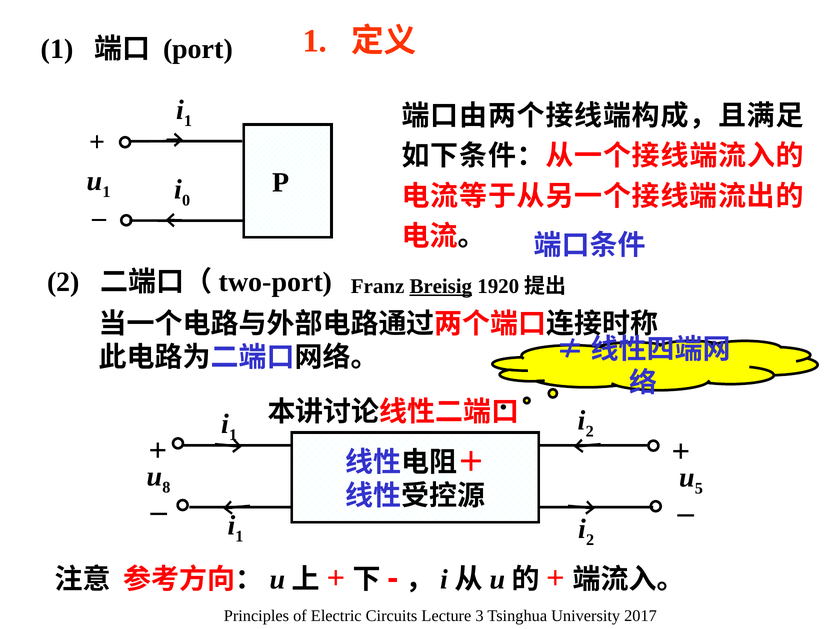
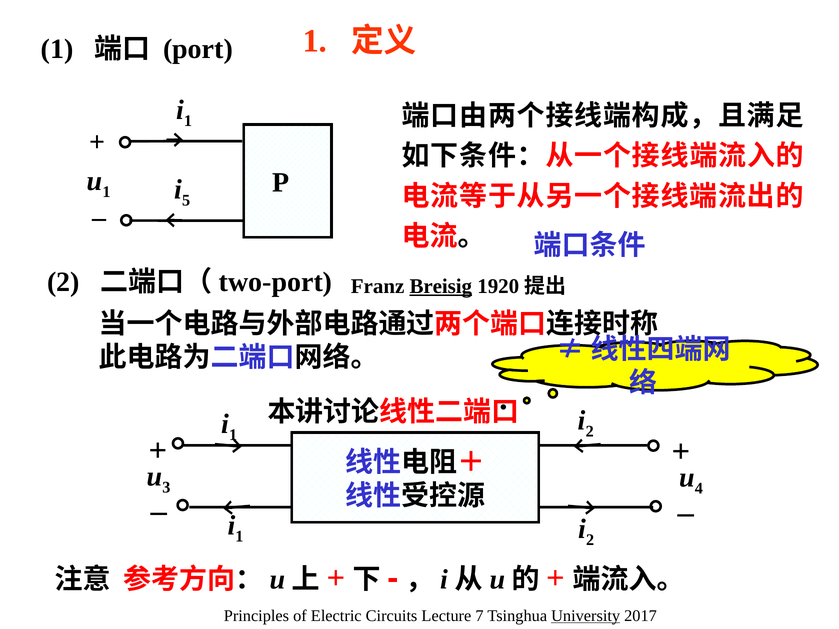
0: 0 -> 5
8: 8 -> 3
5: 5 -> 4
3: 3 -> 7
University underline: none -> present
